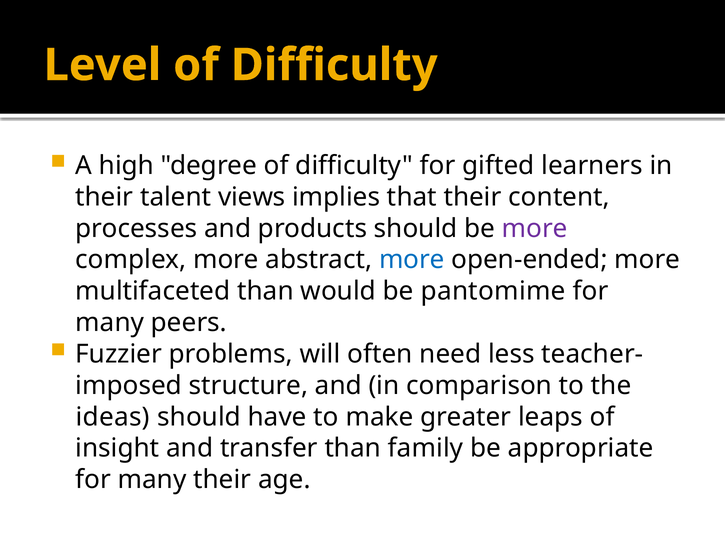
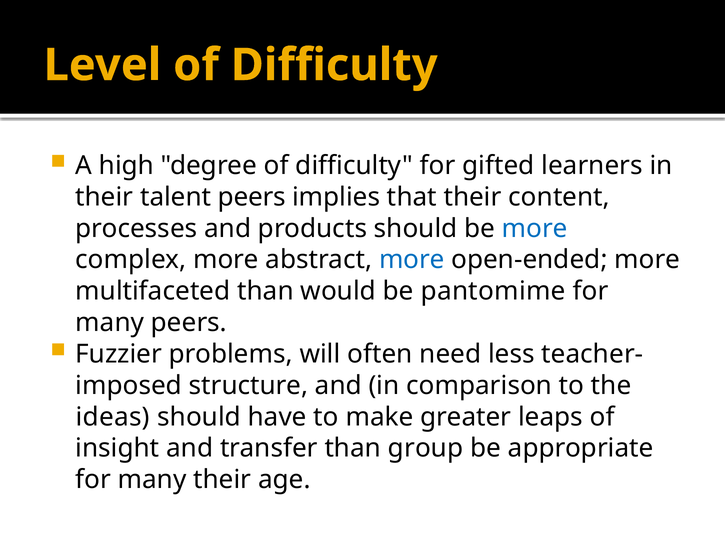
talent views: views -> peers
more at (535, 228) colour: purple -> blue
family: family -> group
